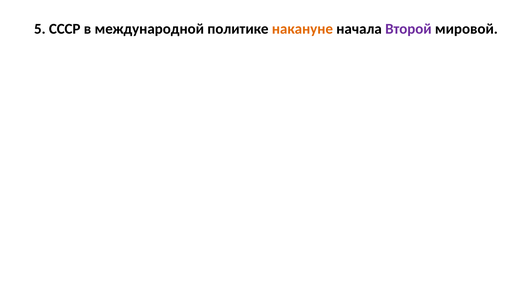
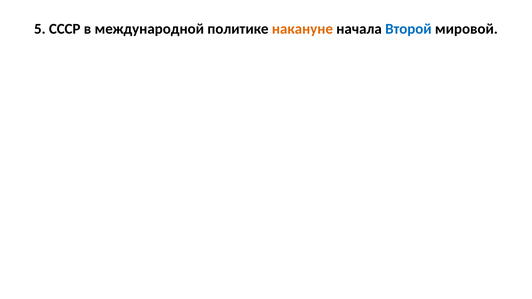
Второй colour: purple -> blue
